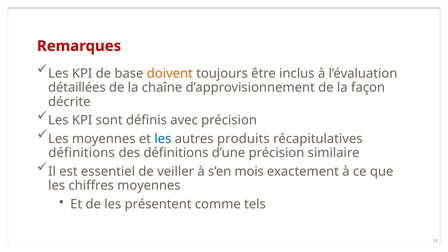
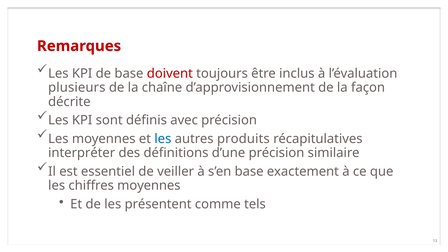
doivent colour: orange -> red
détaillées: détaillées -> plusieurs
définitions at (82, 153): définitions -> interpréter
s’en mois: mois -> base
